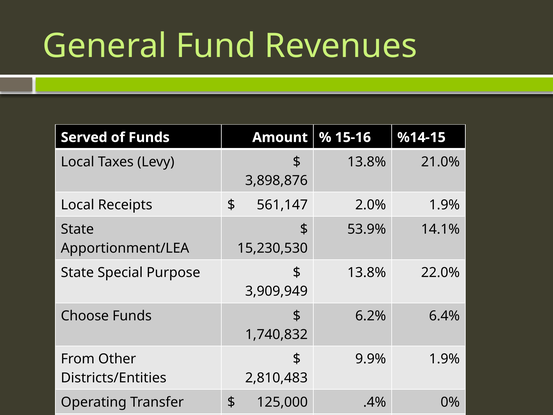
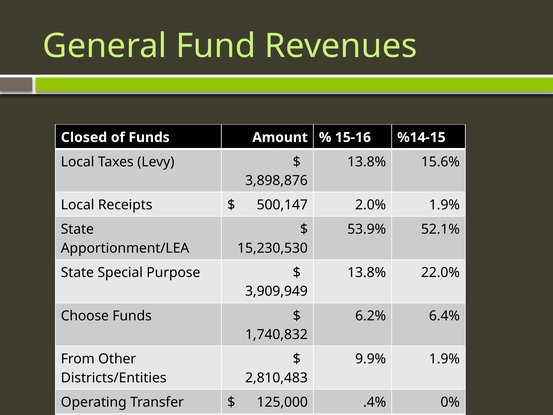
Served: Served -> Closed
21.0%: 21.0% -> 15.6%
561,147: 561,147 -> 500,147
14.1%: 14.1% -> 52.1%
